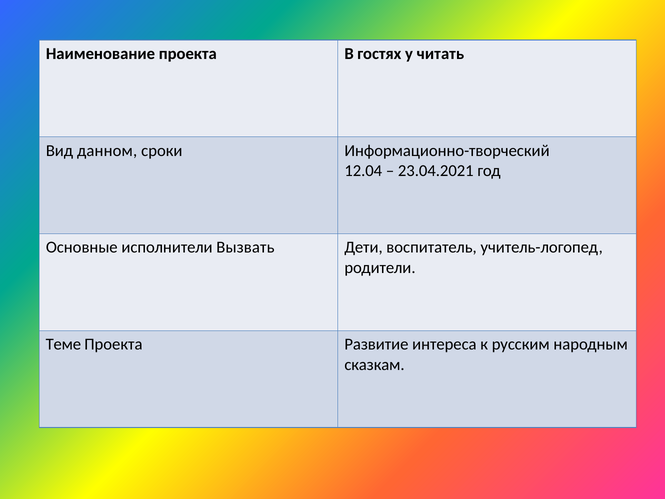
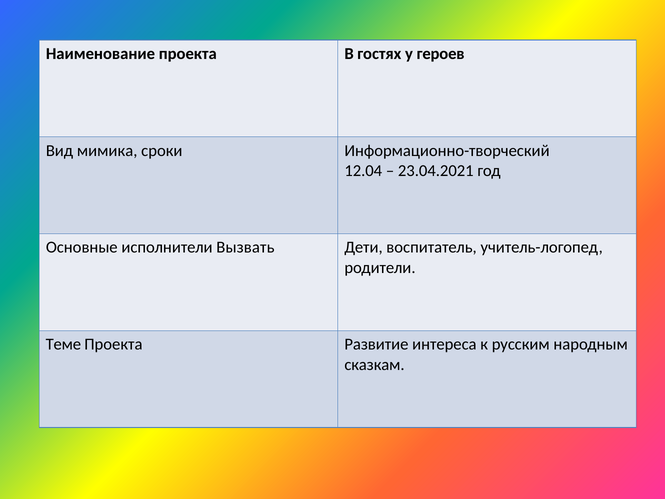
читать: читать -> героев
данном: данном -> мимика
